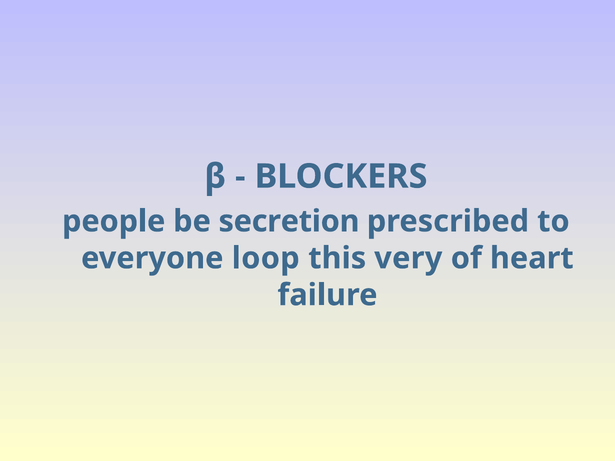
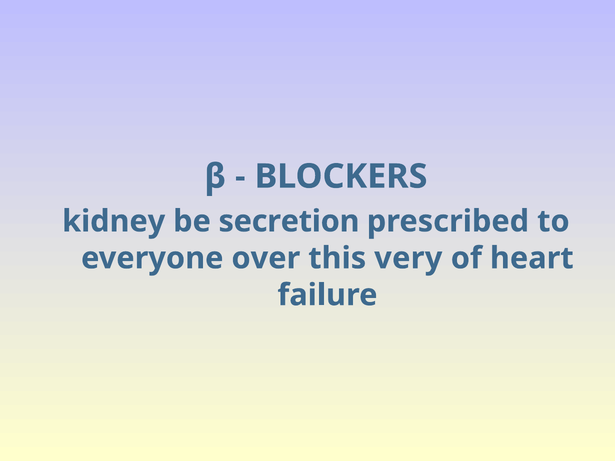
people: people -> kidney
loop: loop -> over
